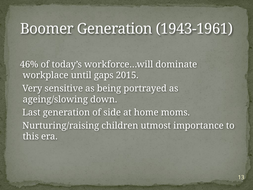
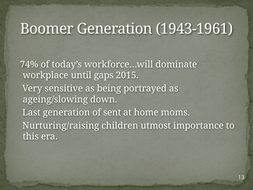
46%: 46% -> 74%
side: side -> sent
